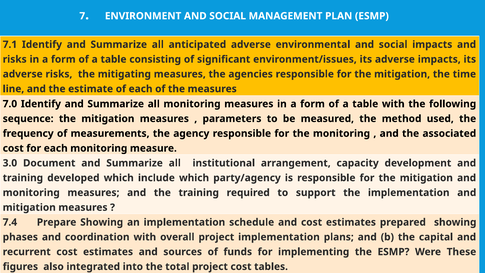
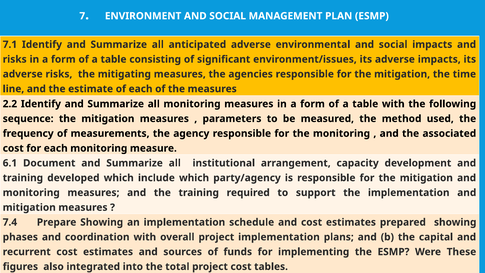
7.0: 7.0 -> 2.2
3.0: 3.0 -> 6.1
